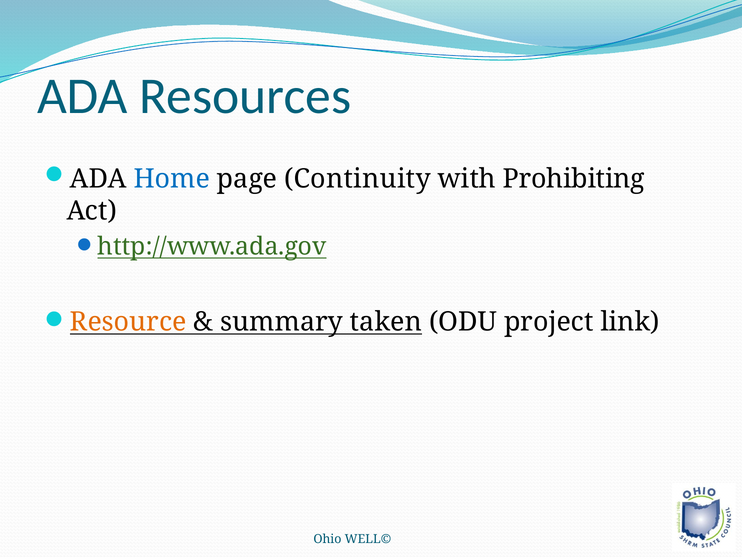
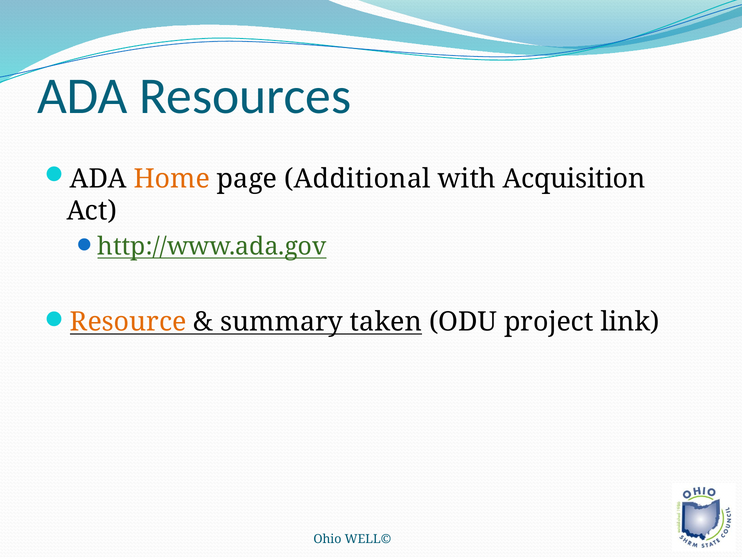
Home colour: blue -> orange
Continuity: Continuity -> Additional
Prohibiting: Prohibiting -> Acquisition
